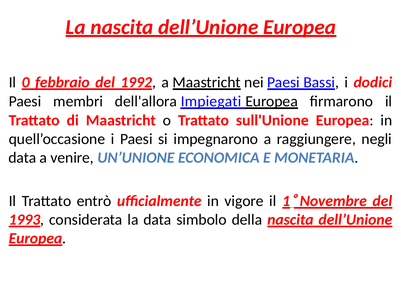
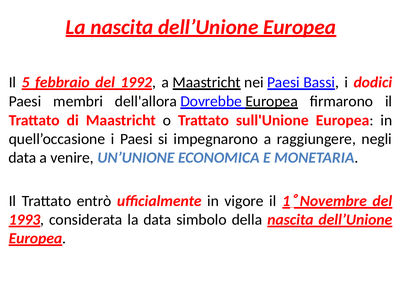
0: 0 -> 5
Impiegati: Impiegati -> Dovrebbe
